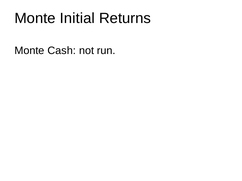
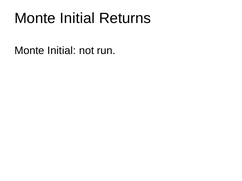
Cash at (62, 51): Cash -> Initial
